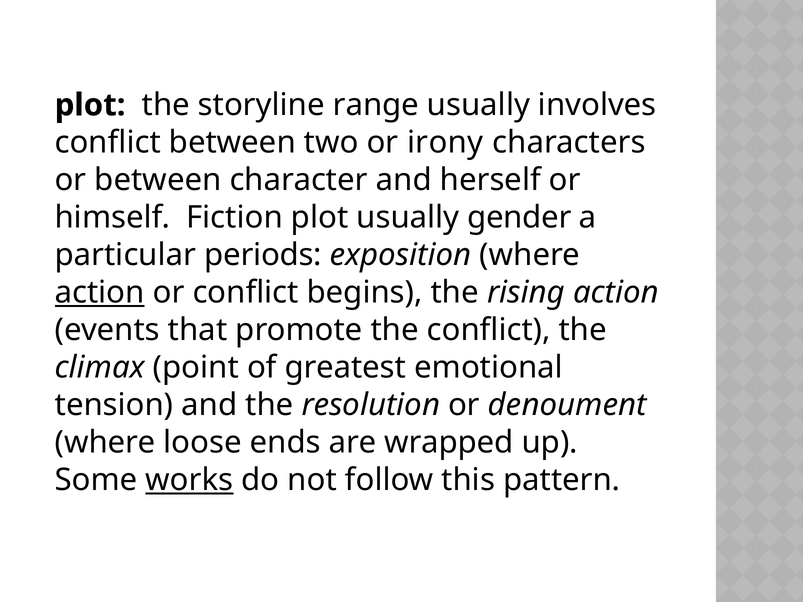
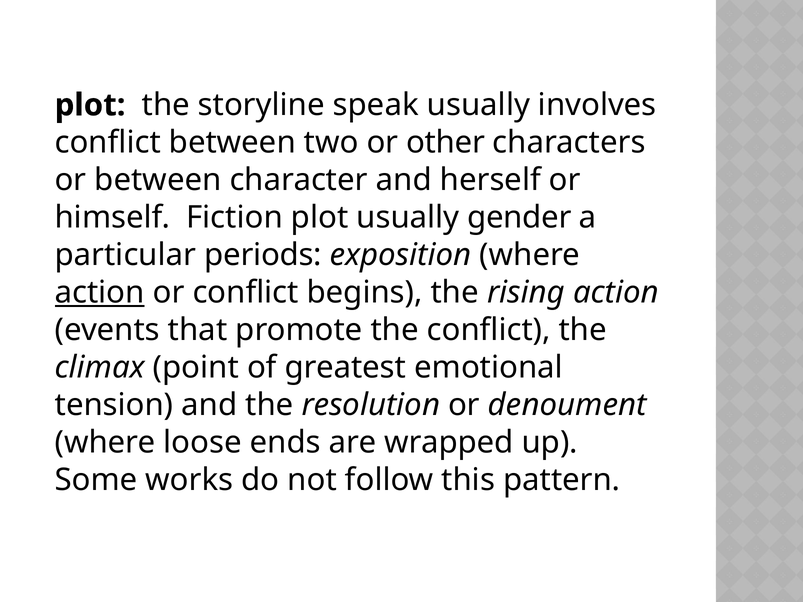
range: range -> speak
irony: irony -> other
works underline: present -> none
